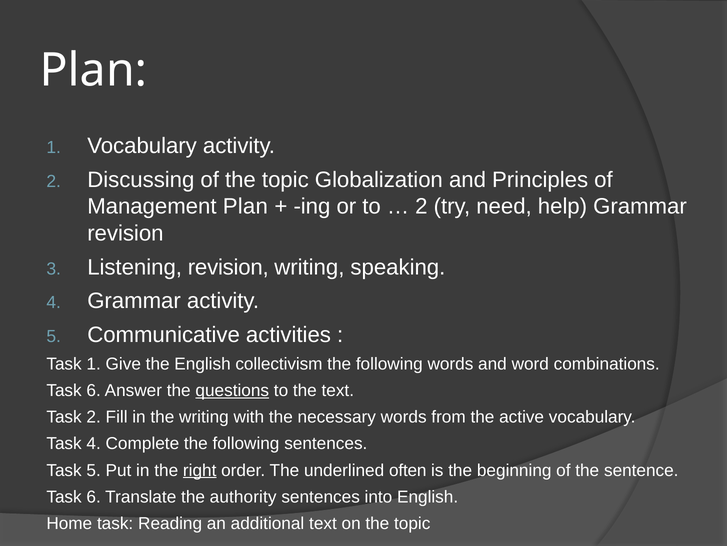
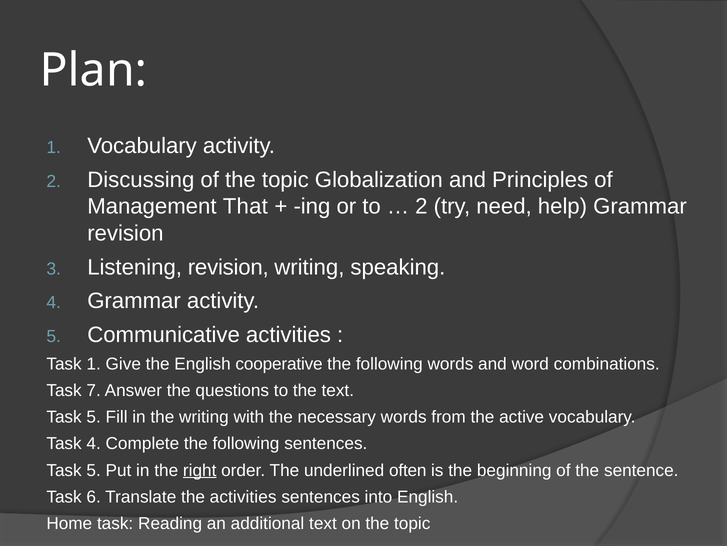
Management Plan: Plan -> That
collectivism: collectivism -> cooperative
6 at (94, 390): 6 -> 7
questions underline: present -> none
2 at (94, 417): 2 -> 5
the authority: authority -> activities
